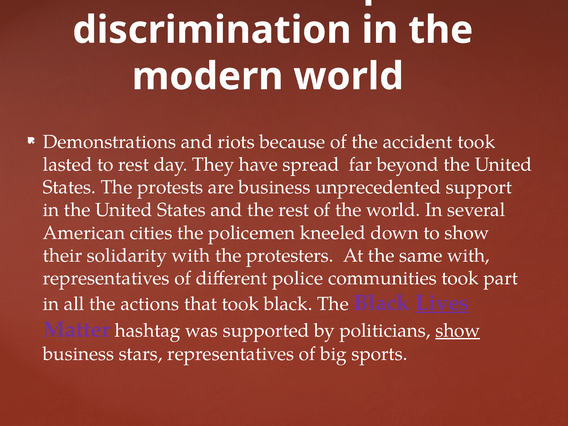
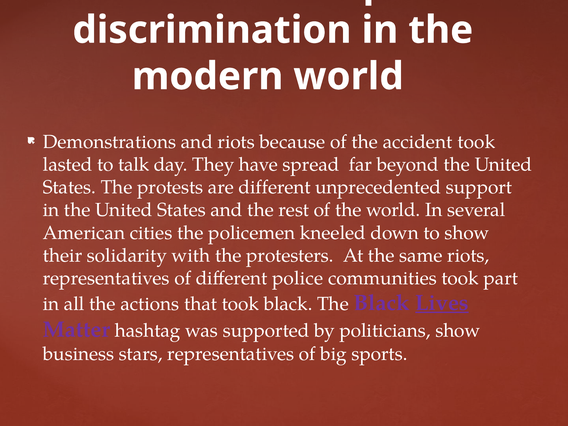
to rest: rest -> talk
are business: business -> different
same with: with -> riots
show at (458, 330) underline: present -> none
